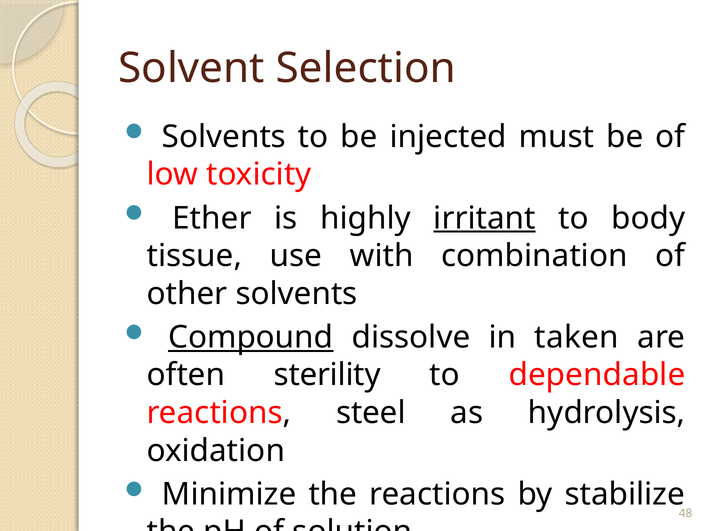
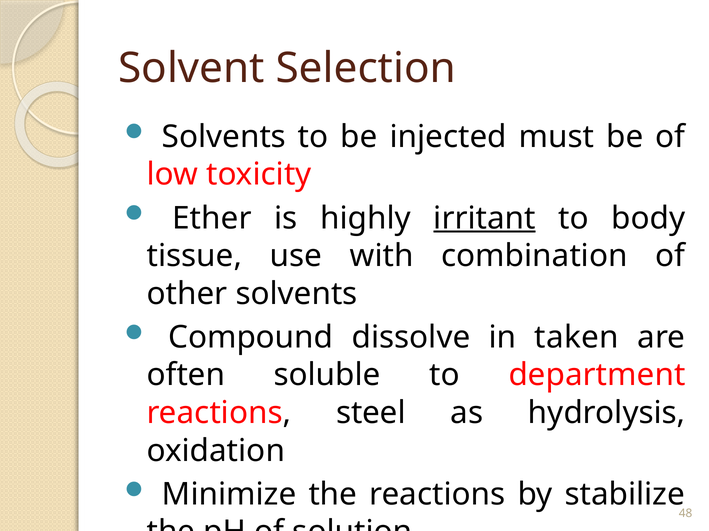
Compound underline: present -> none
sterility: sterility -> soluble
dependable: dependable -> department
